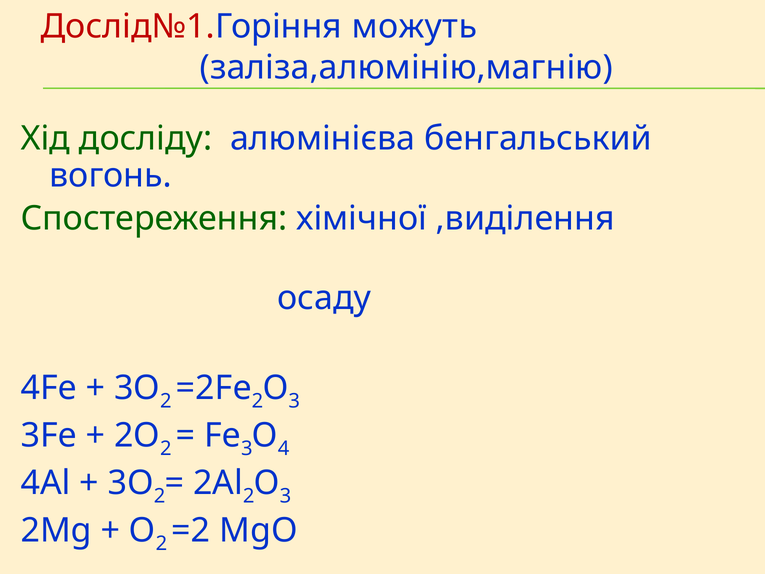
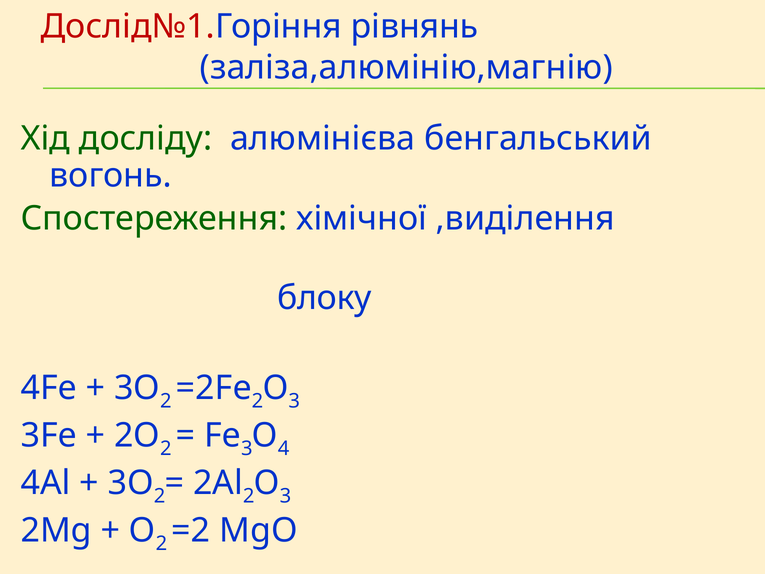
можуть: можуть -> рівнянь
осаду: осаду -> блоку
